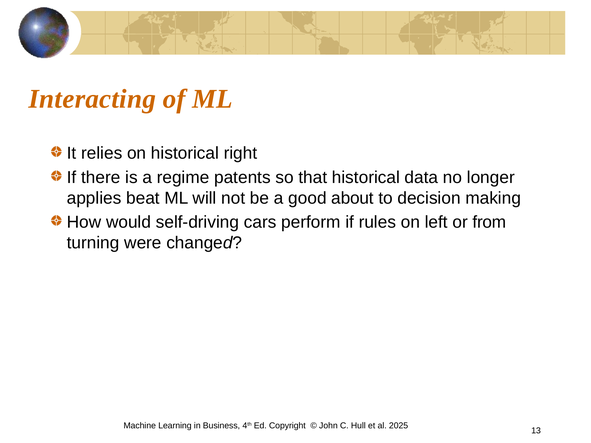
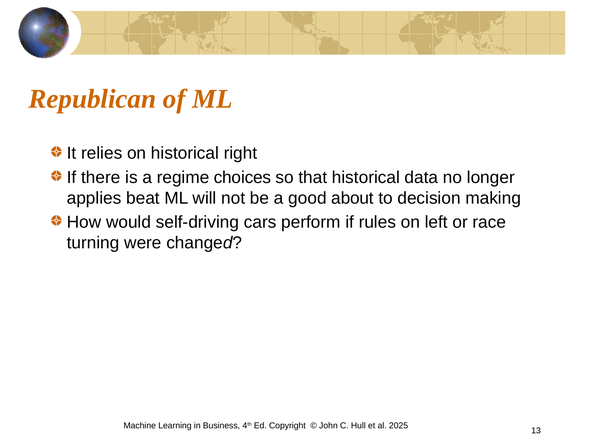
Interacting: Interacting -> Republican
patents: patents -> choices
from: from -> race
